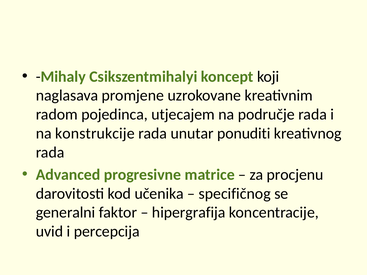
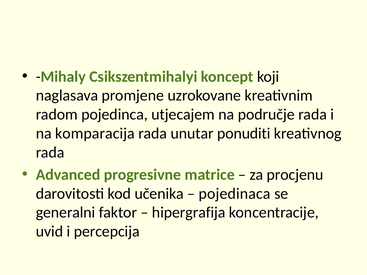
konstrukcije: konstrukcije -> komparacija
specifičnog: specifičnog -> pojedinaca
